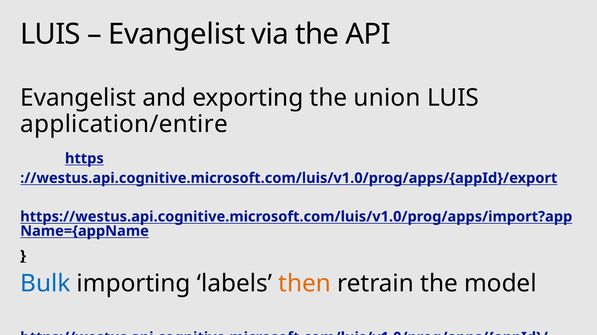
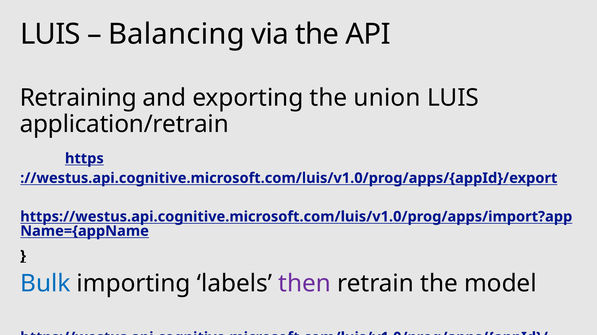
Evangelist at (177, 34): Evangelist -> Balancing
Evangelist at (78, 98): Evangelist -> Retraining
application/entire: application/entire -> application/retrain
then colour: orange -> purple
